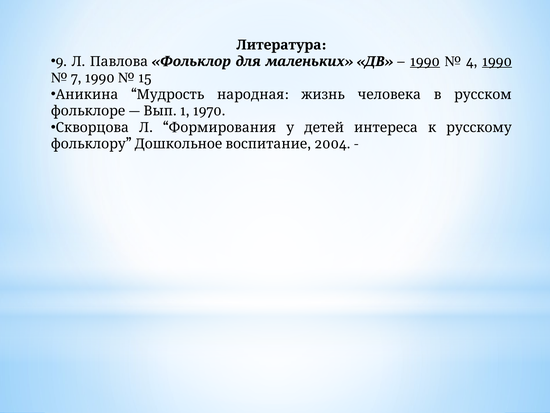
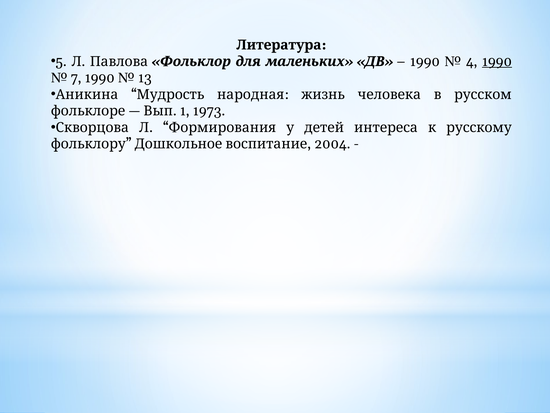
9: 9 -> 5
1990 at (425, 61) underline: present -> none
15: 15 -> 13
1970: 1970 -> 1973
